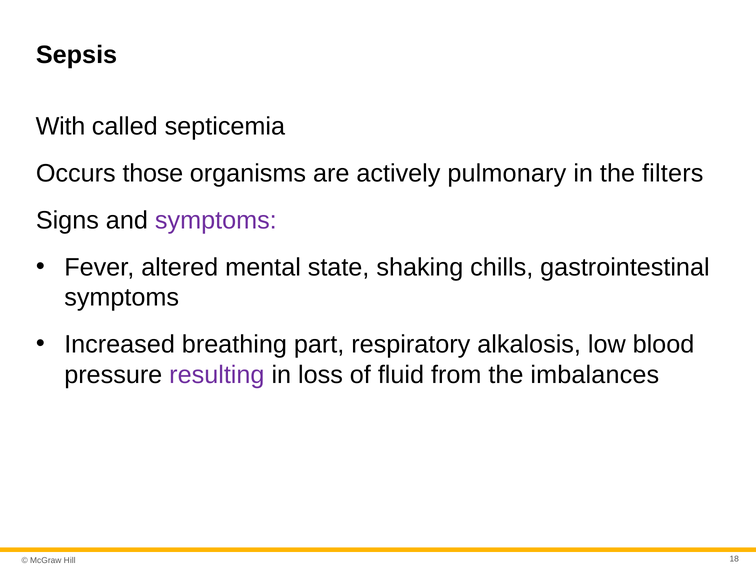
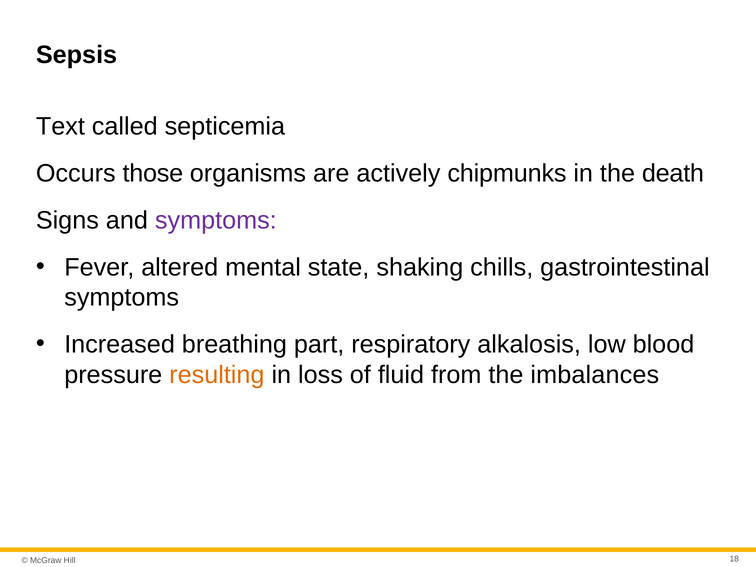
With: With -> Text
pulmonary: pulmonary -> chipmunks
filters: filters -> death
resulting colour: purple -> orange
